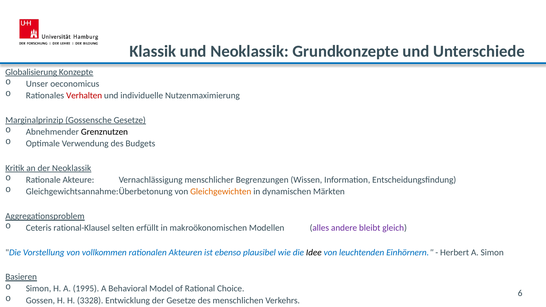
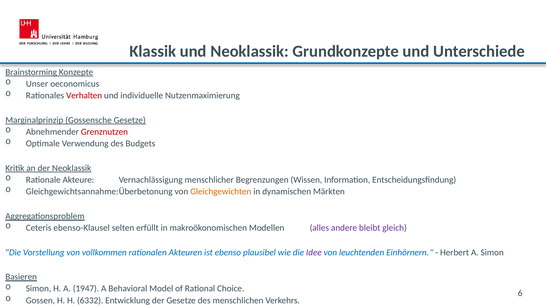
Globalisierung: Globalisierung -> Brainstorming
Grenznutzen colour: black -> red
rational-Klausel: rational-Klausel -> ebenso-Klausel
Idee colour: black -> purple
1995: 1995 -> 1947
3328: 3328 -> 6332
